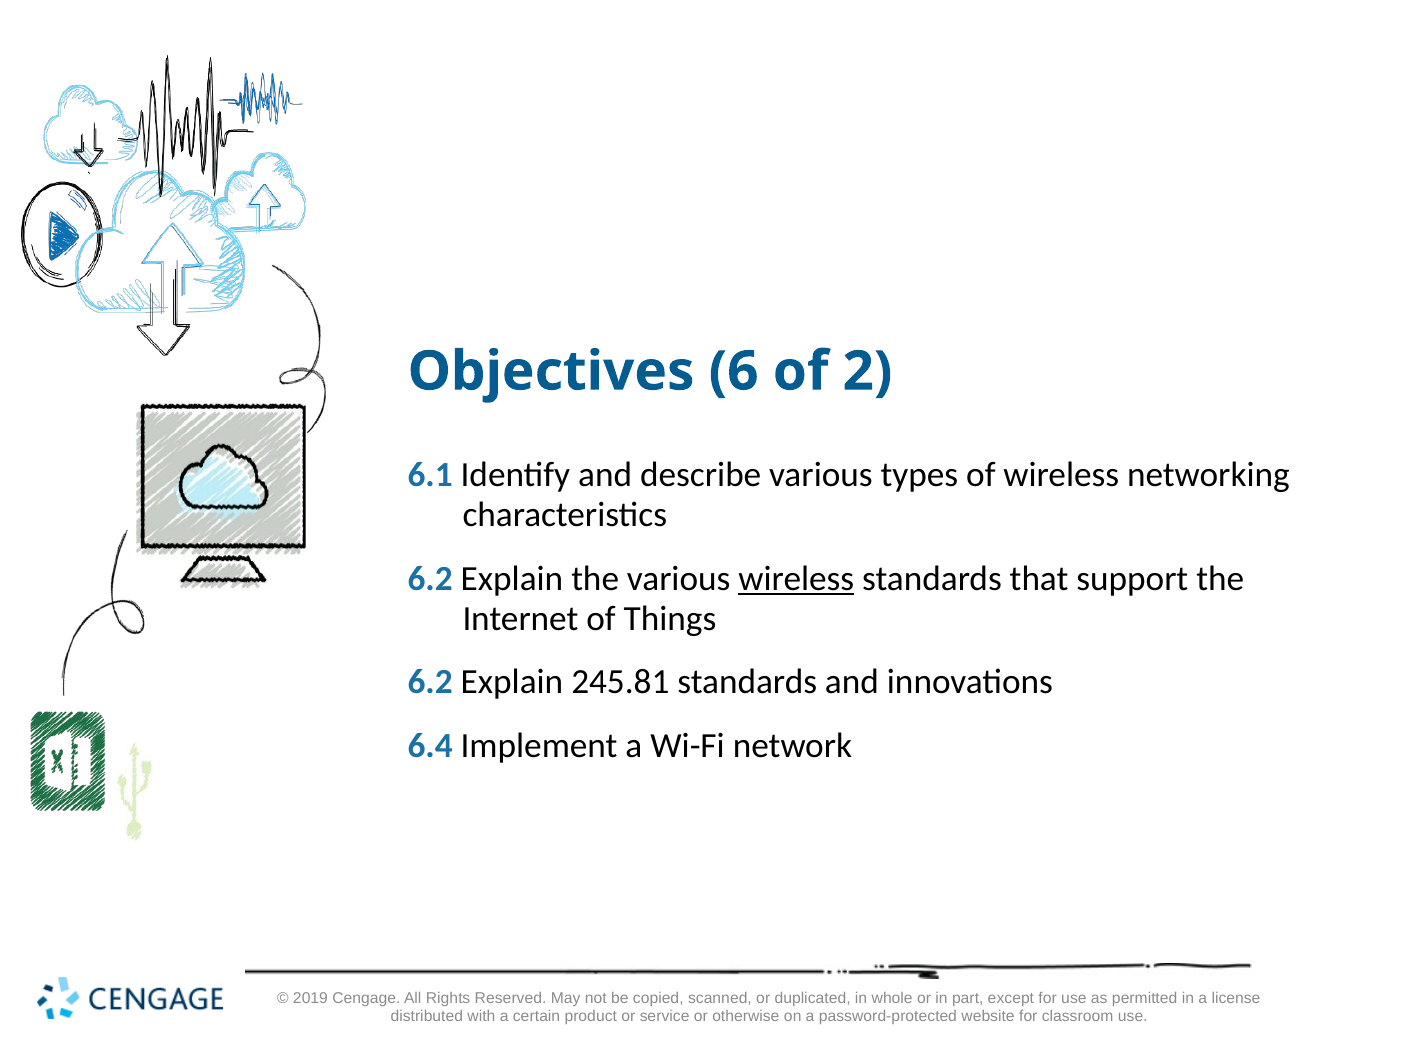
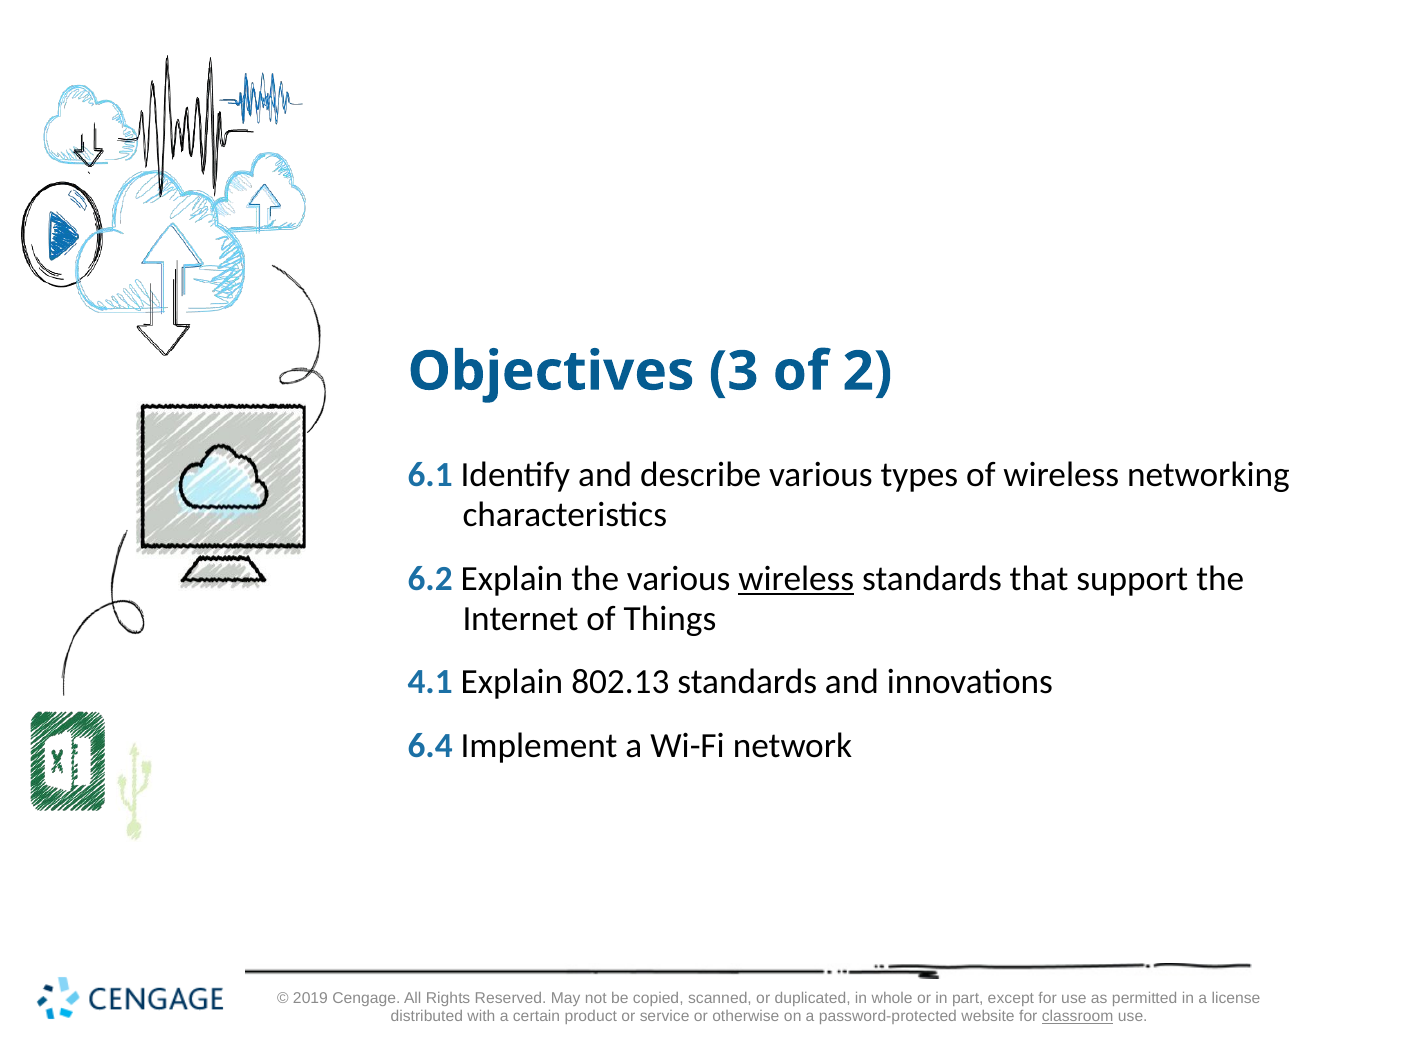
6: 6 -> 3
6.2 at (430, 682): 6.2 -> 4.1
245.81: 245.81 -> 802.13
classroom underline: none -> present
